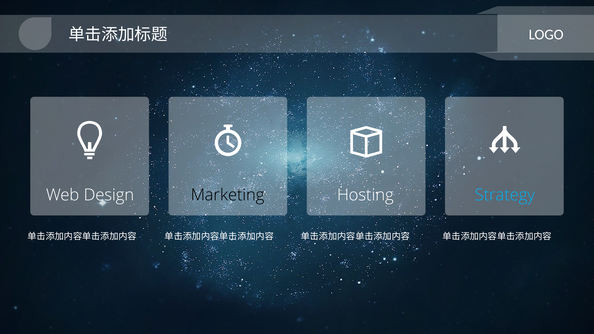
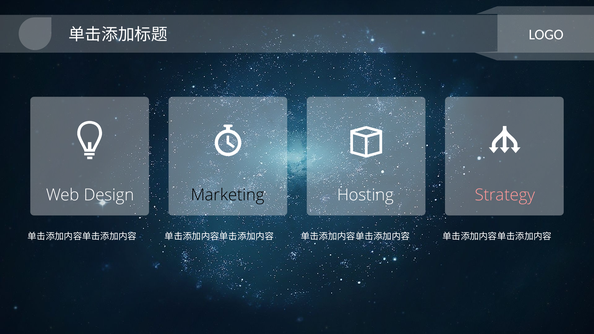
Strategy colour: light blue -> pink
